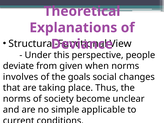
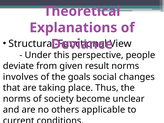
when: when -> result
simple: simple -> others
